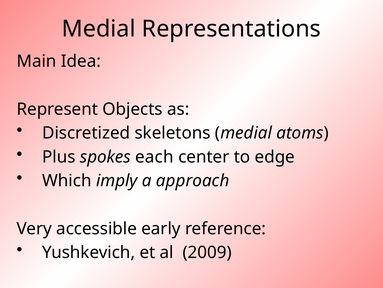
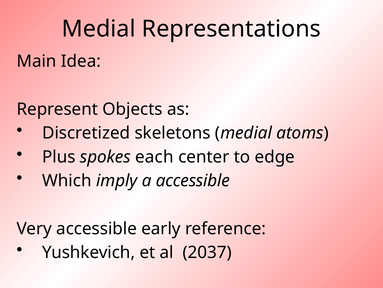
a approach: approach -> accessible
2009: 2009 -> 2037
